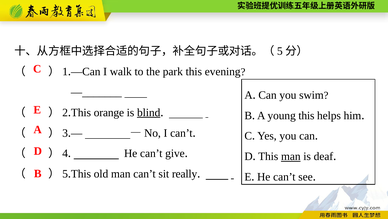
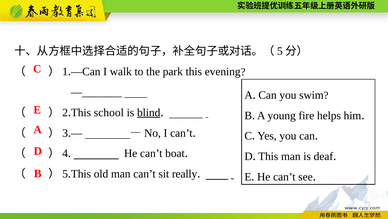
orange: orange -> school
young this: this -> fire
give: give -> boat
man at (291, 156) underline: present -> none
